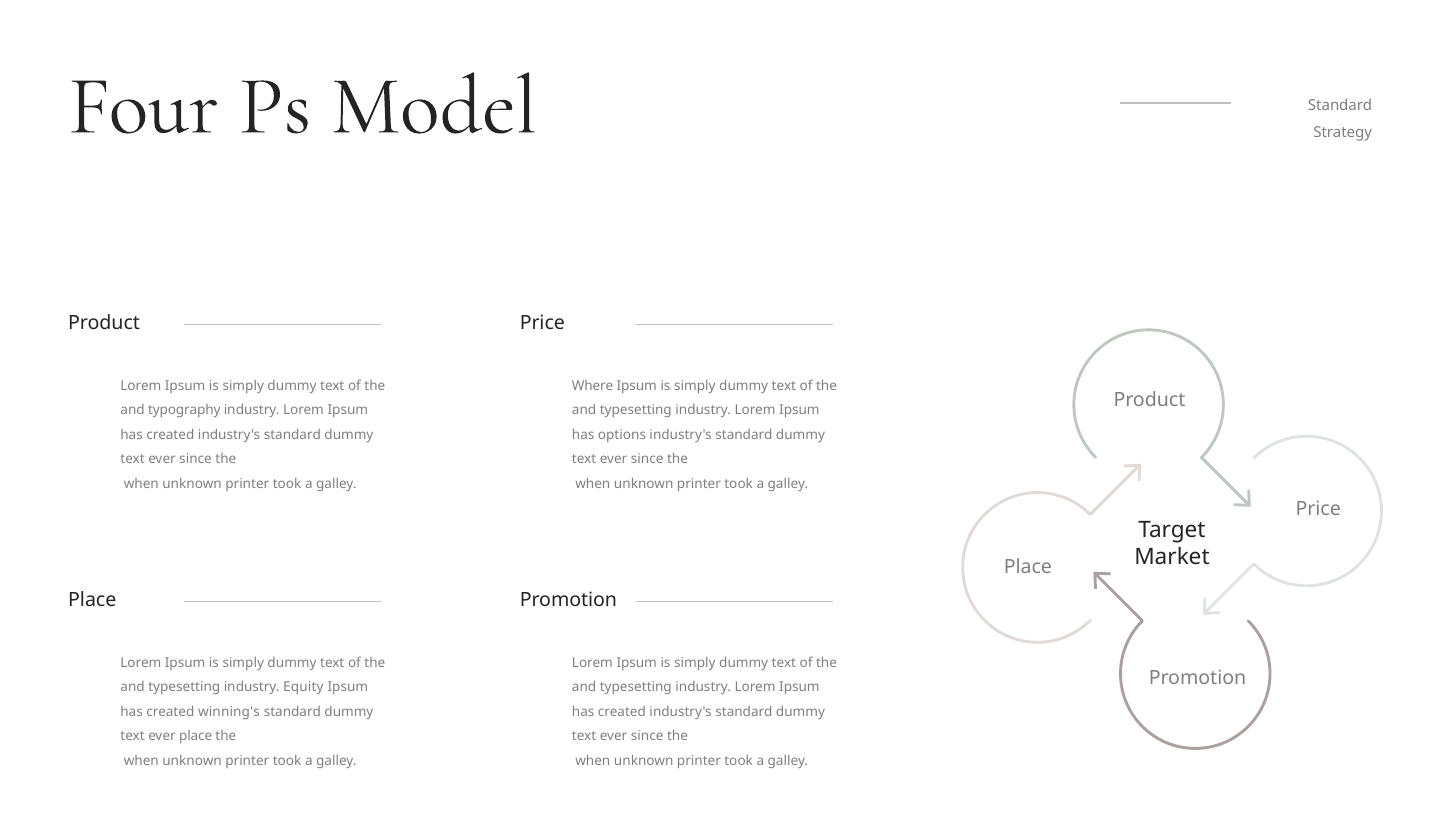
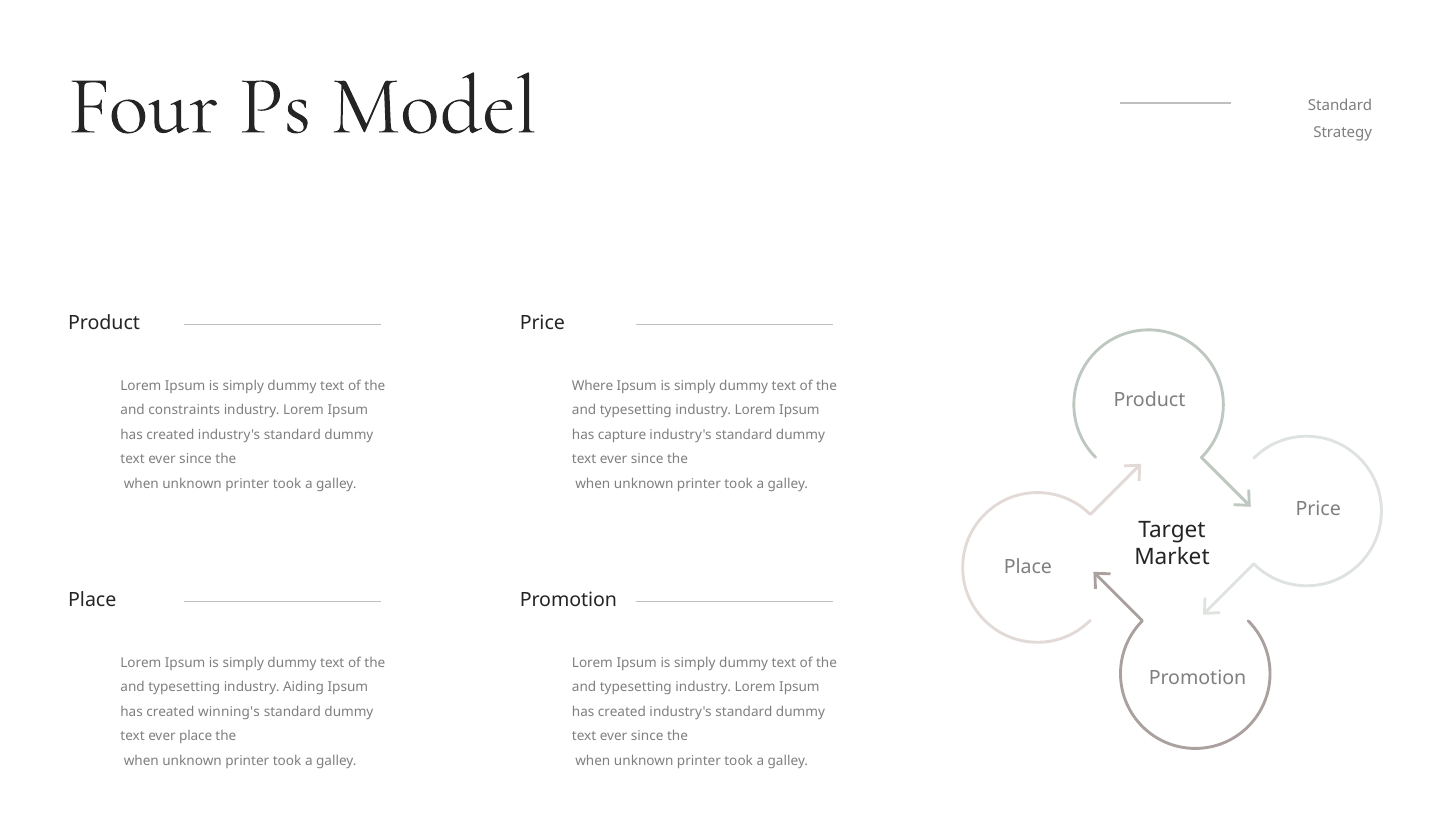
typography: typography -> constraints
options: options -> capture
Equity: Equity -> Aiding
